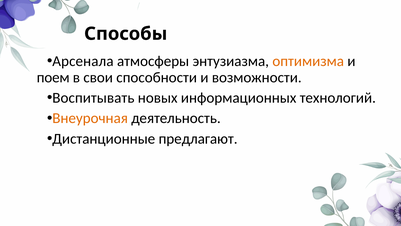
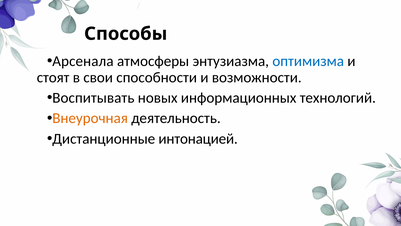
оптимизма colour: orange -> blue
поем: поем -> стоят
предлагают: предлагают -> интонацией
